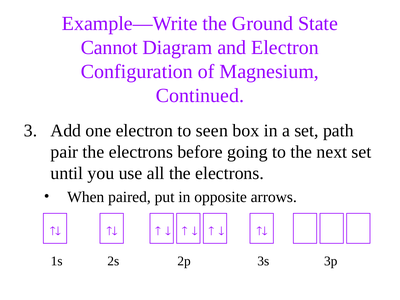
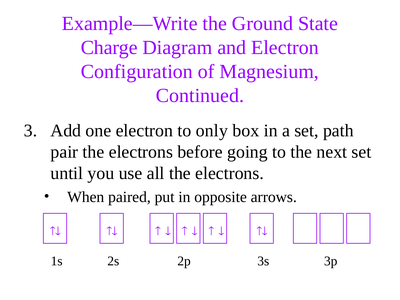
Cannot: Cannot -> Charge
seen: seen -> only
